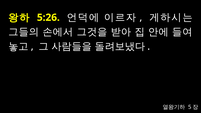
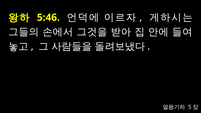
5:26: 5:26 -> 5:46
